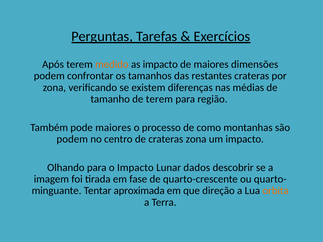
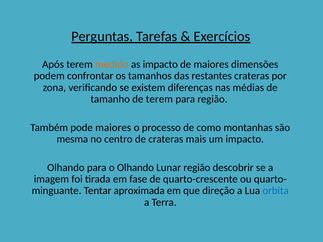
podem at (72, 139): podem -> mesma
crateras zona: zona -> mais
o Impacto: Impacto -> Olhando
Lunar dados: dados -> região
orbita colour: orange -> blue
